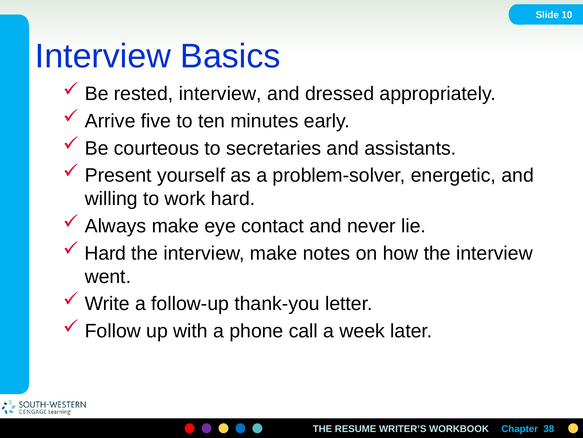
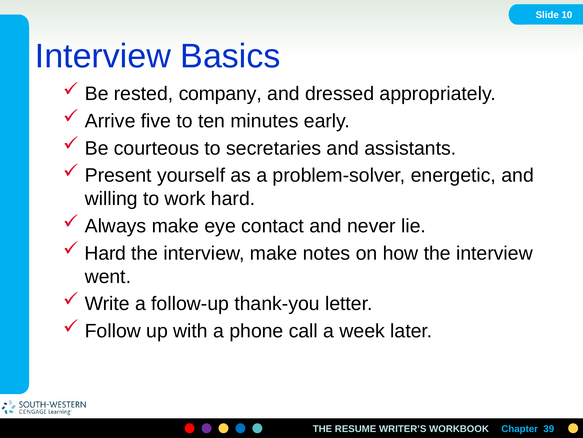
rested interview: interview -> company
38: 38 -> 39
